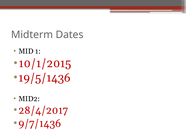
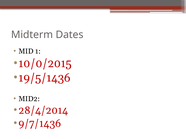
10/1/2015: 10/1/2015 -> 10/0/2015
28/4/2017: 28/4/2017 -> 28/4/2014
